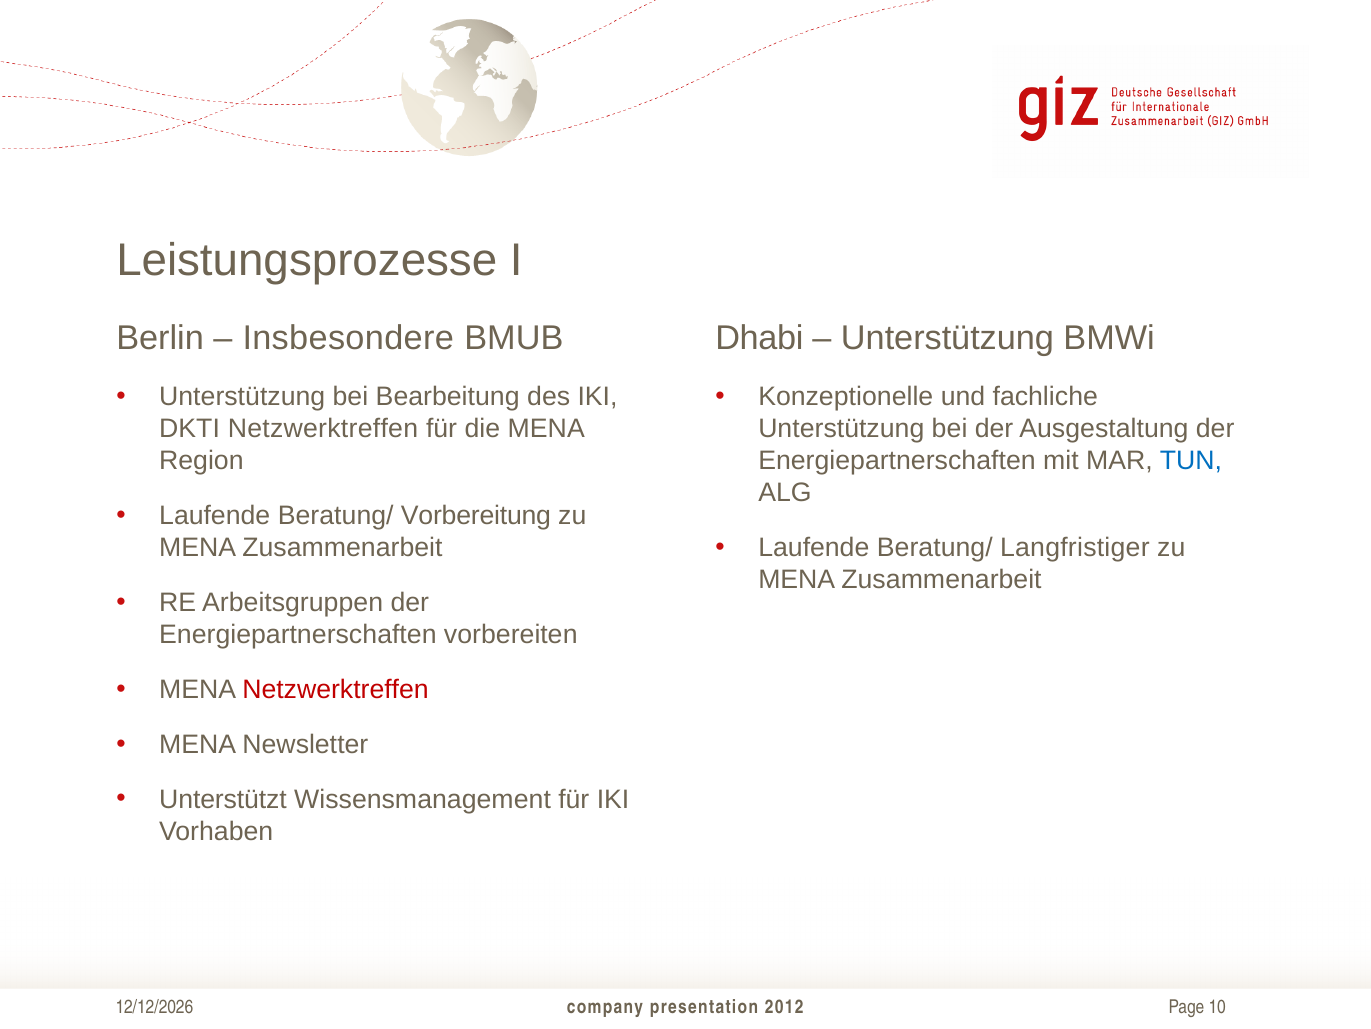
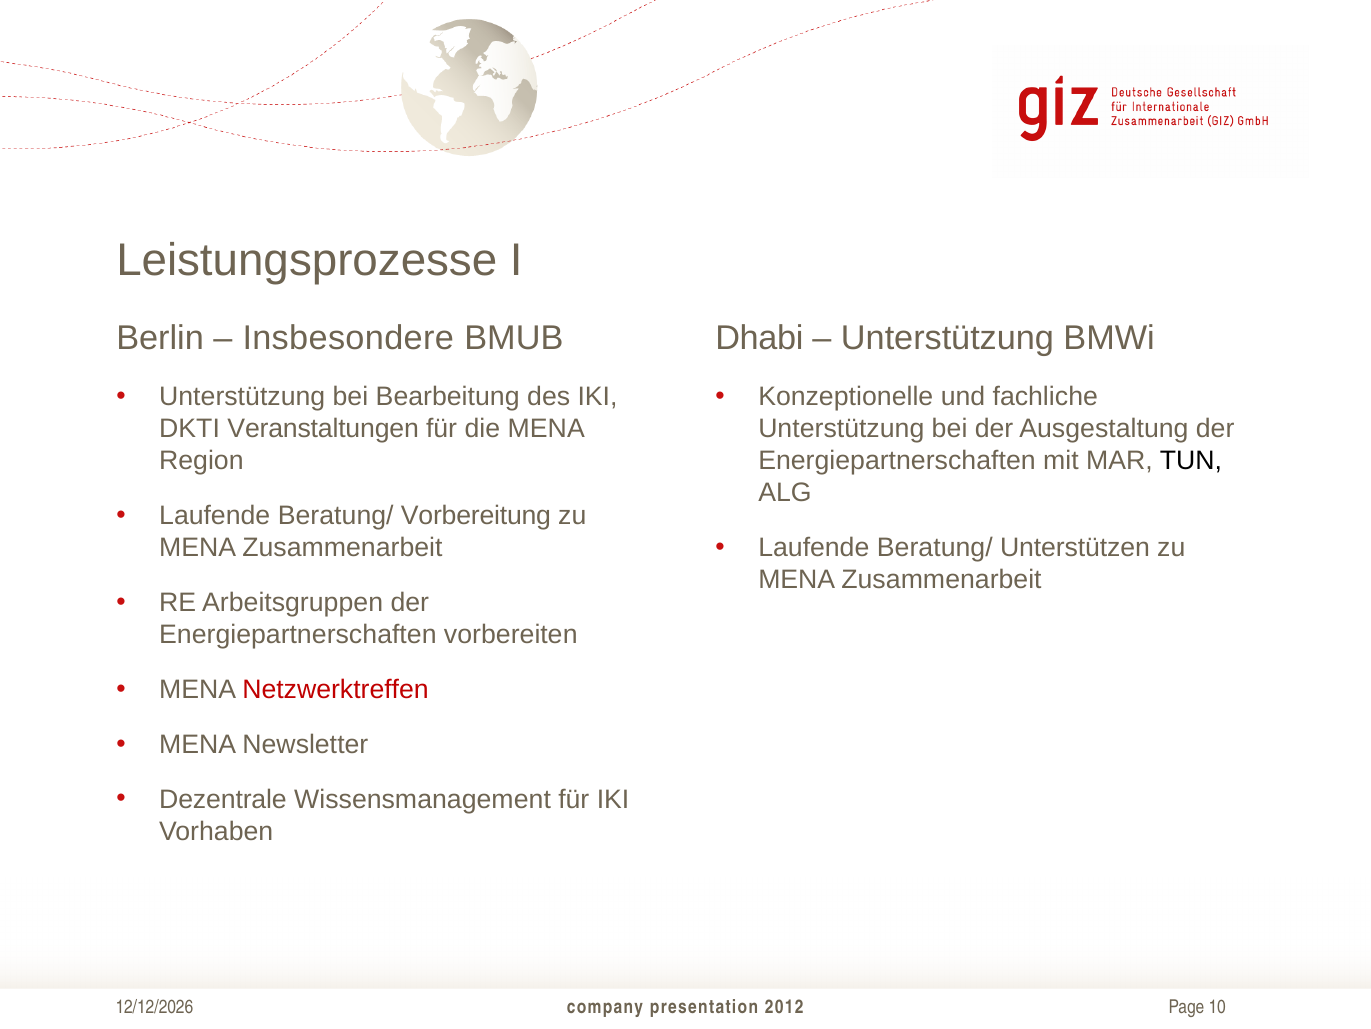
DKTI Netzwerktreffen: Netzwerktreffen -> Veranstaltungen
TUN colour: blue -> black
Langfristiger: Langfristiger -> Unterstützen
Unterstützt: Unterstützt -> Dezentrale
